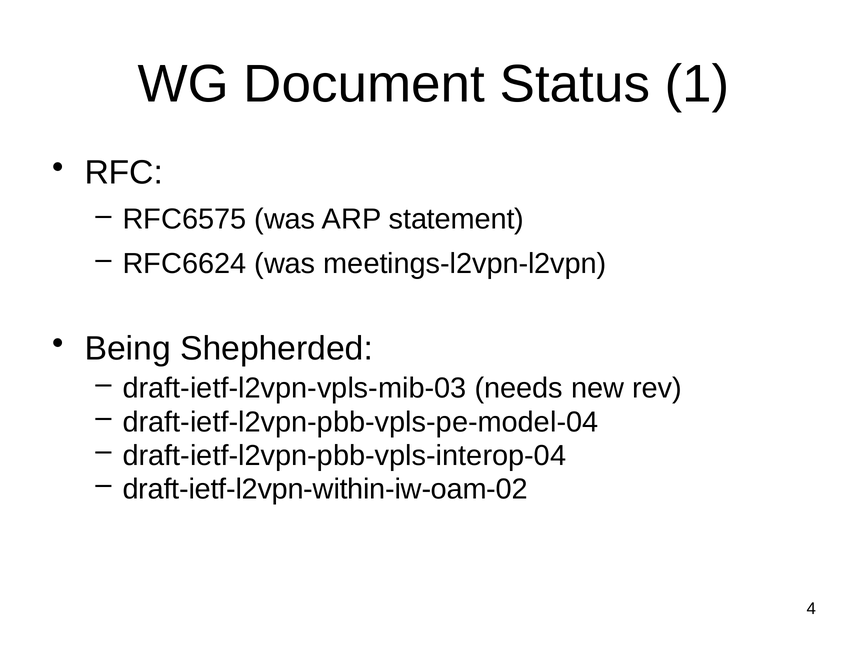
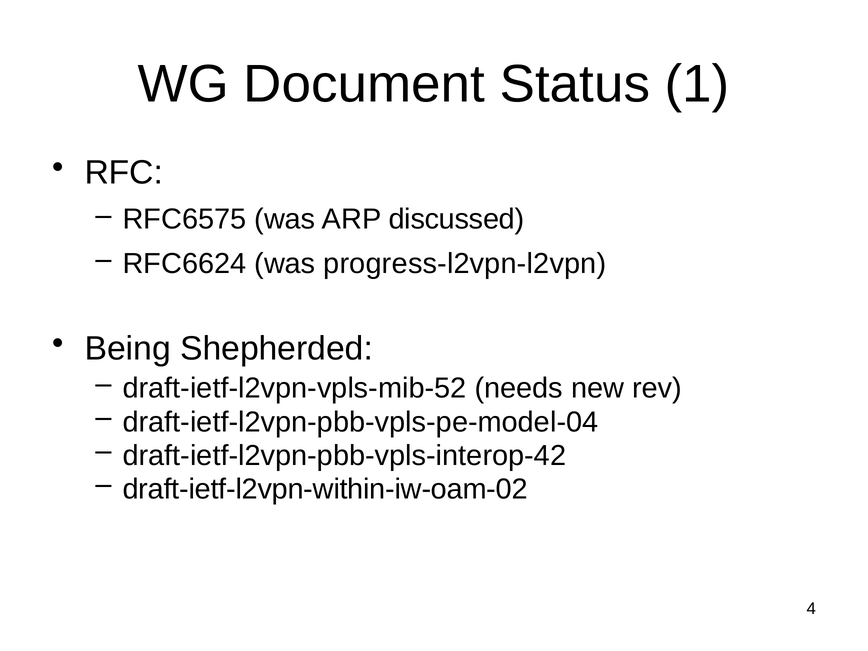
statement: statement -> discussed
meetings-l2vpn-l2vpn: meetings-l2vpn-l2vpn -> progress-l2vpn-l2vpn
draft-ietf-l2vpn-vpls-mib-03: draft-ietf-l2vpn-vpls-mib-03 -> draft-ietf-l2vpn-vpls-mib-52
draft-ietf-l2vpn-pbb-vpls-interop-04: draft-ietf-l2vpn-pbb-vpls-interop-04 -> draft-ietf-l2vpn-pbb-vpls-interop-42
